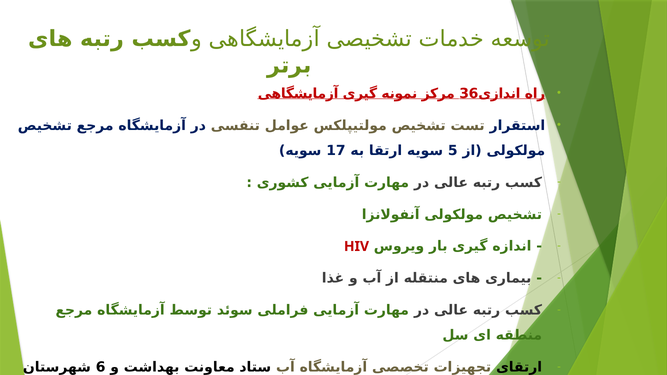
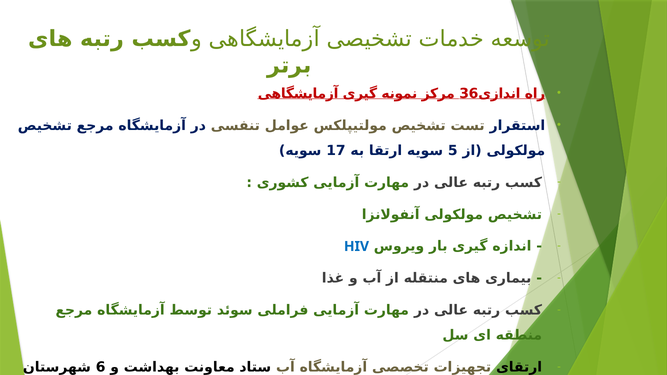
HIV colour: red -> blue
